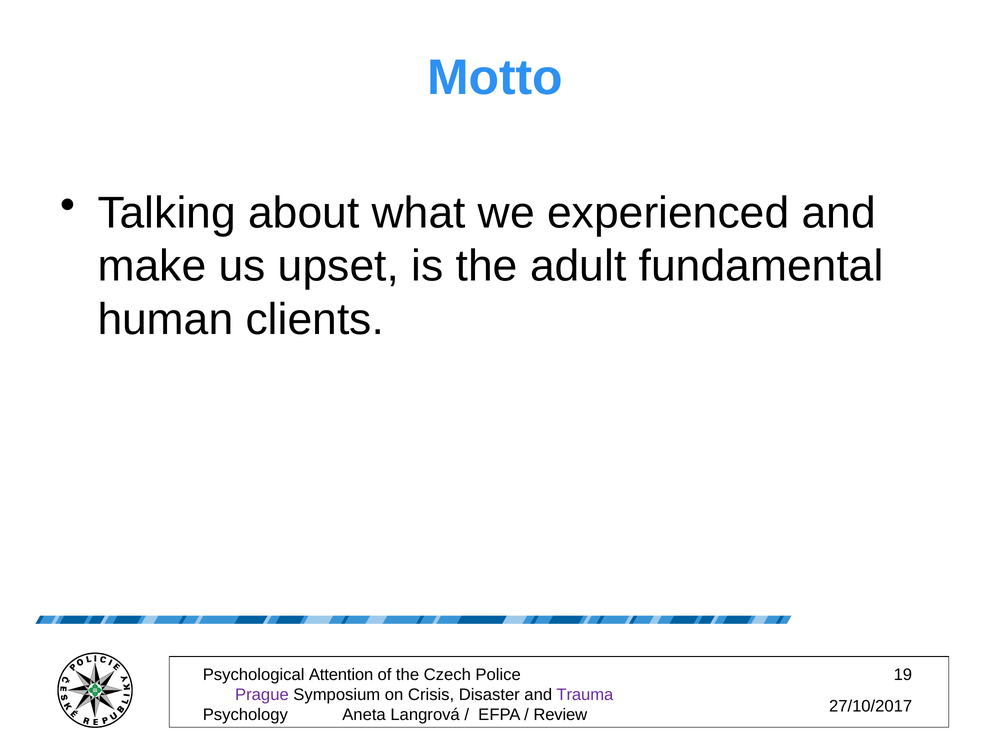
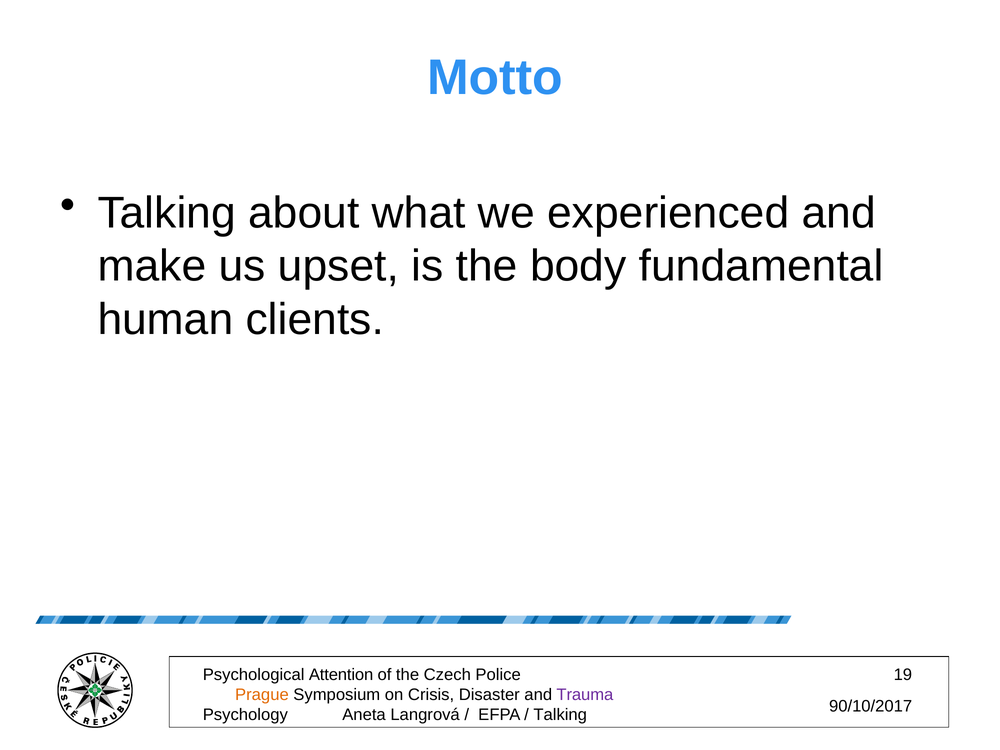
adult: adult -> body
Prague colour: purple -> orange
27/10/2017: 27/10/2017 -> 90/10/2017
Review at (560, 715): Review -> Talking
